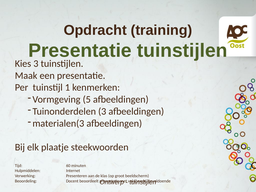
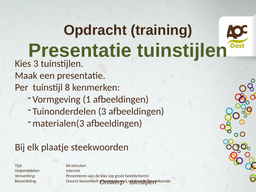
1: 1 -> 8
5: 5 -> 1
